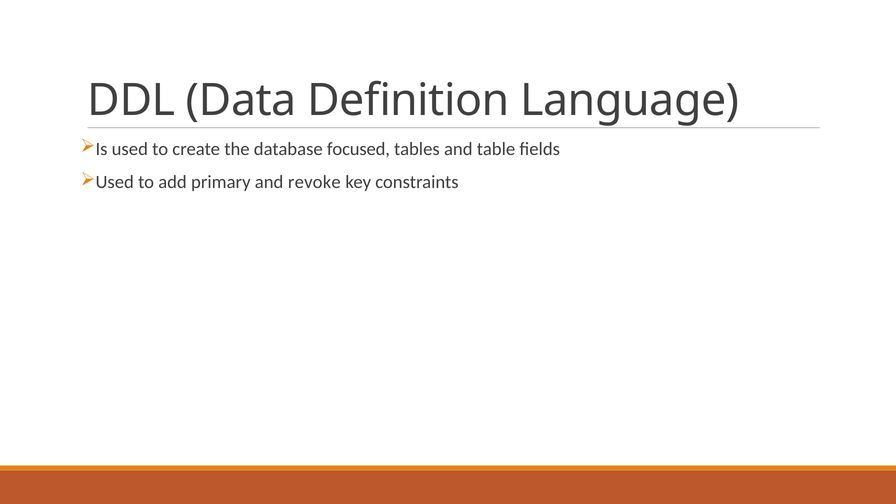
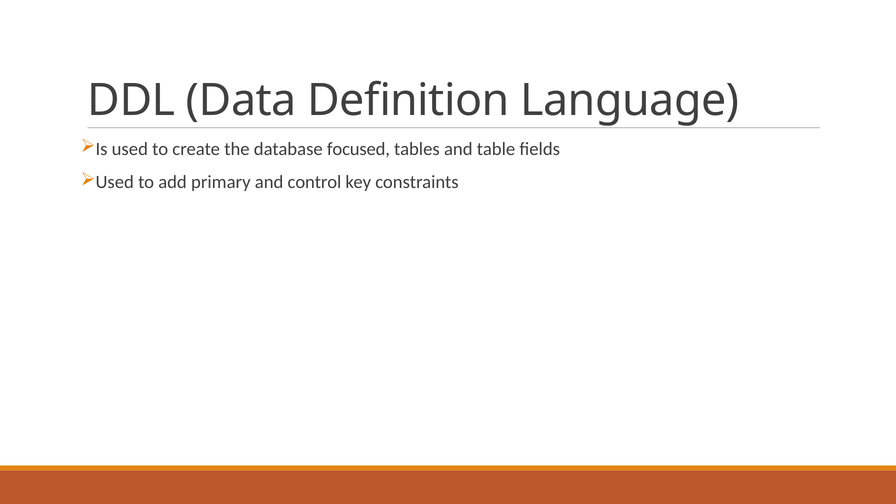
revoke: revoke -> control
